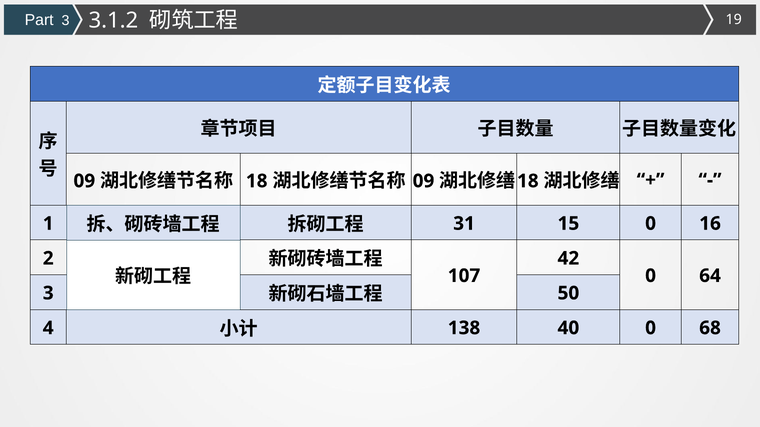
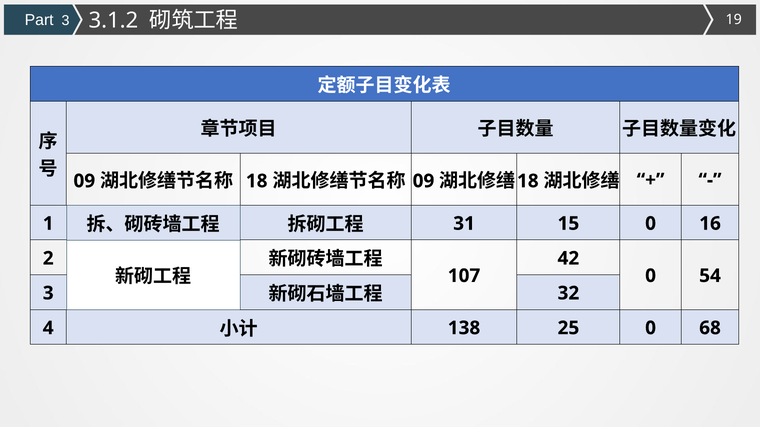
64: 64 -> 54
50: 50 -> 32
40: 40 -> 25
